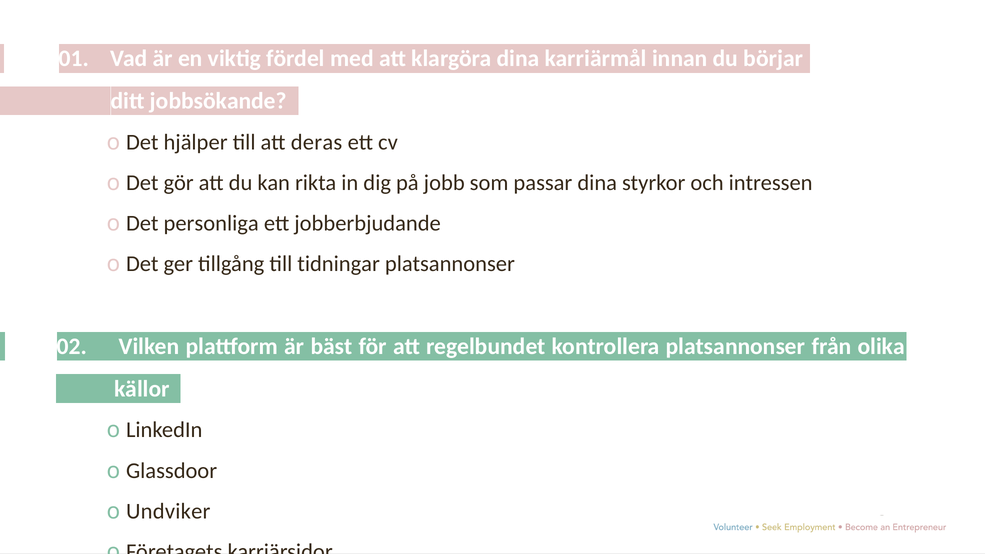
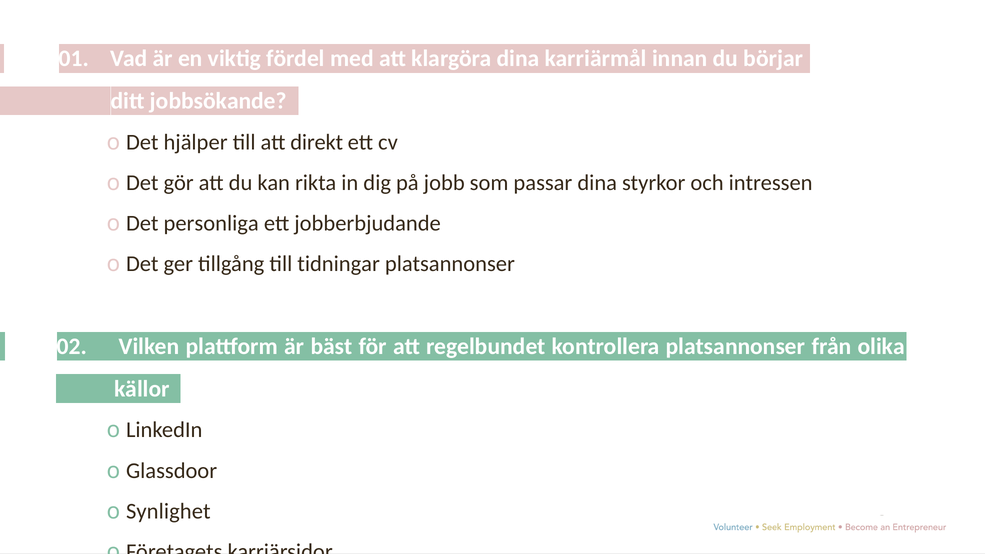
deras: deras -> direkt
Undviker: Undviker -> Synlighet
